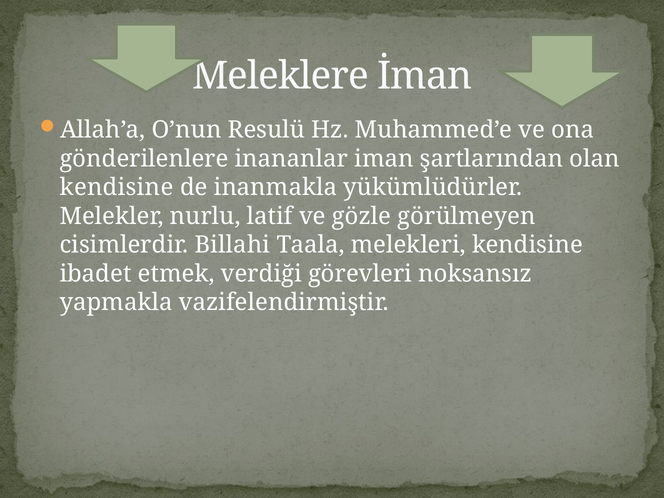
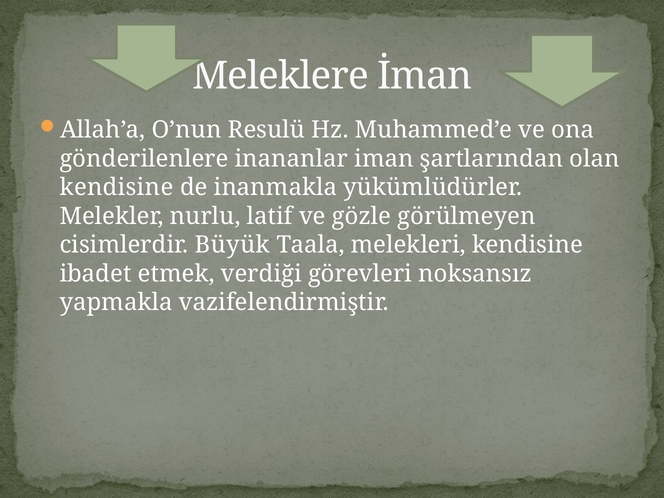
Billahi: Billahi -> Büyük
